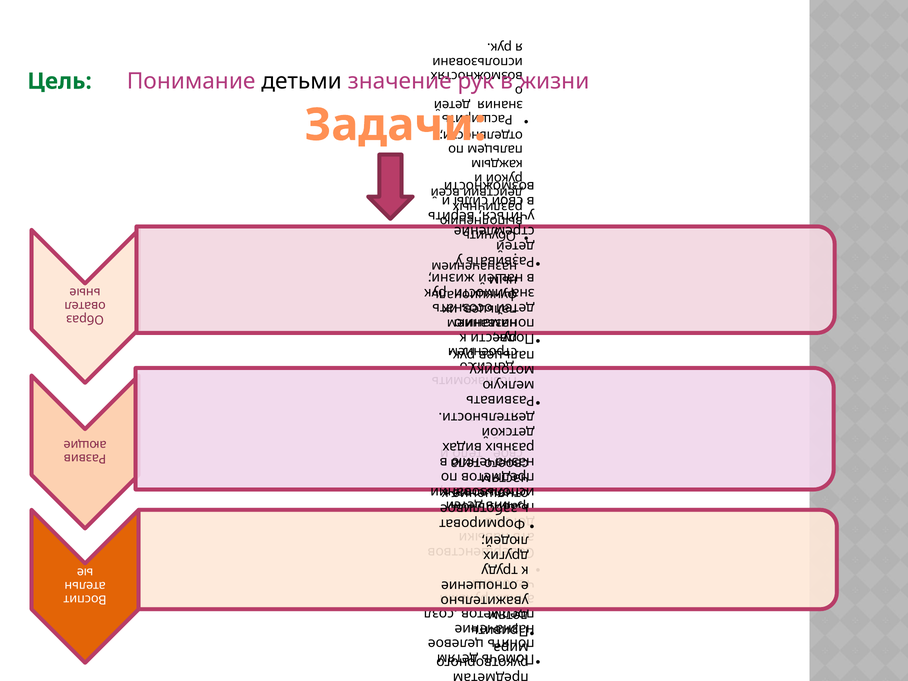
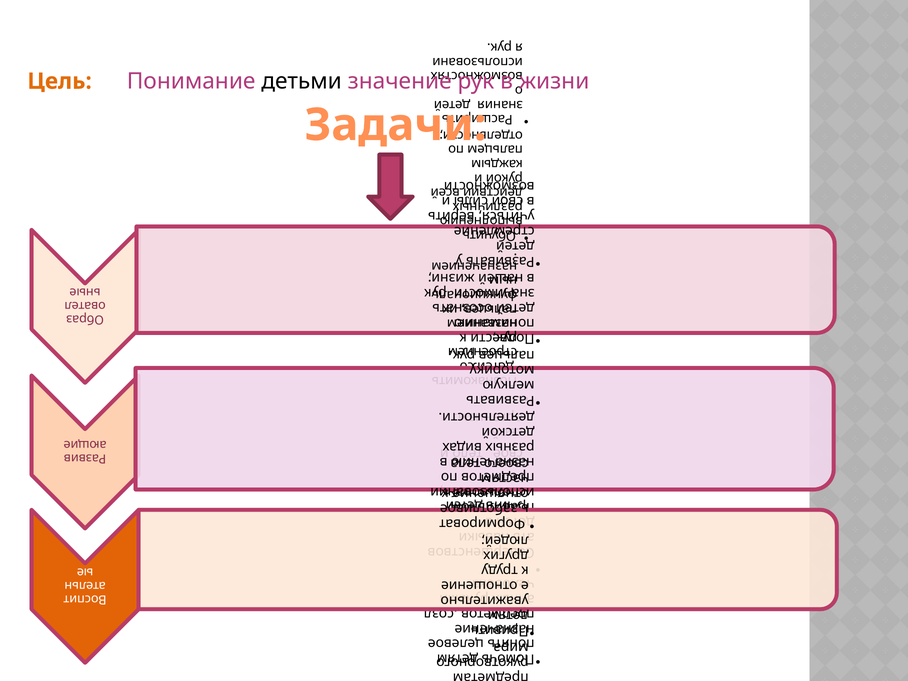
Цель colour: green -> orange
